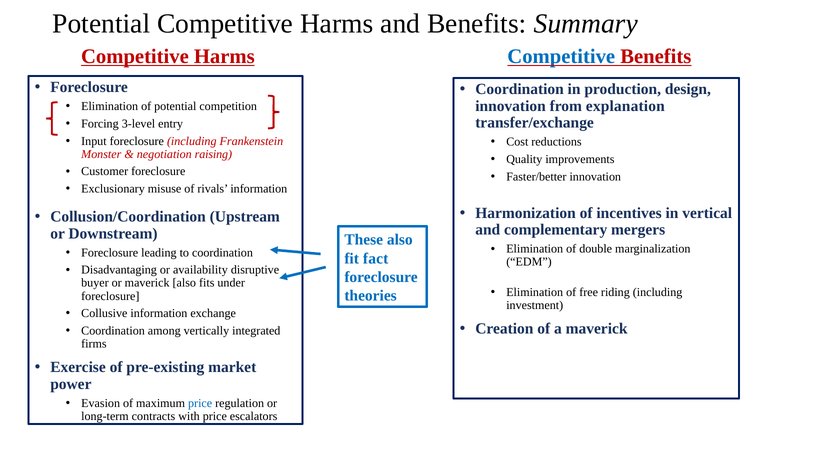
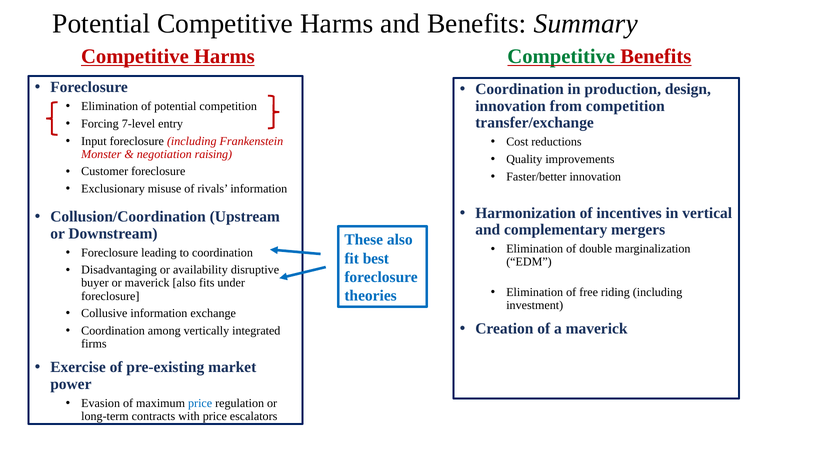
Competitive at (561, 56) colour: blue -> green
from explanation: explanation -> competition
3-level: 3-level -> 7-level
fact: fact -> best
